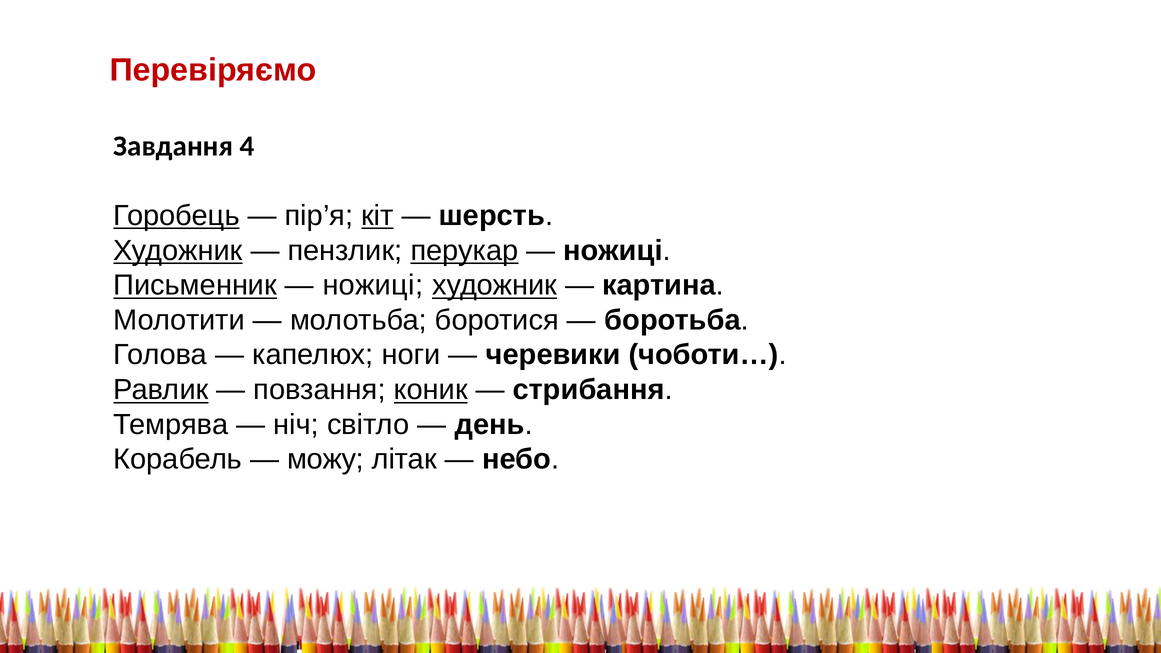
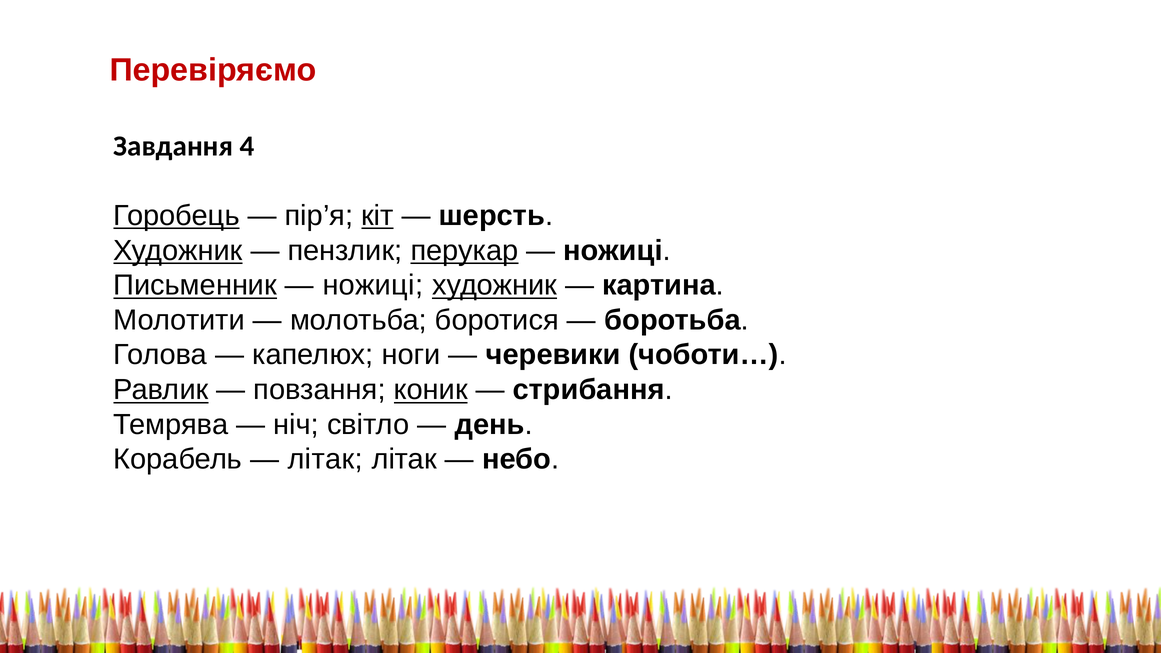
можу at (326, 459): можу -> літак
